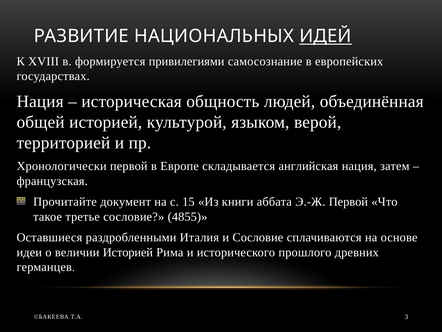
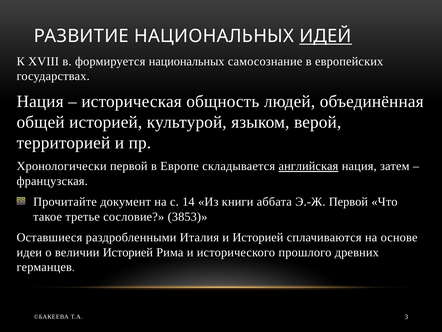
формируется привилегиями: привилегиями -> национальных
английская underline: none -> present
15: 15 -> 14
4855: 4855 -> 3853
и Сословие: Сословие -> Историей
